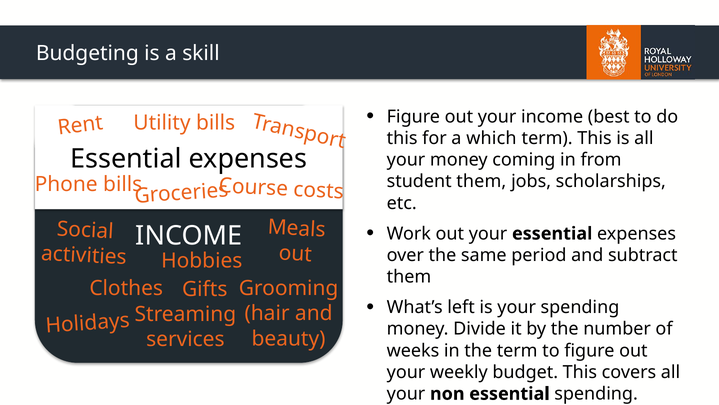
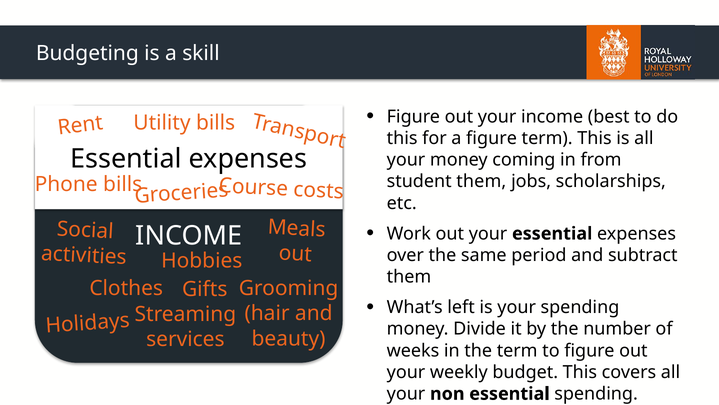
a which: which -> figure
